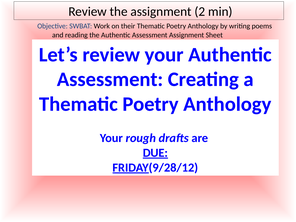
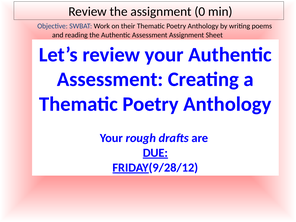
2: 2 -> 0
